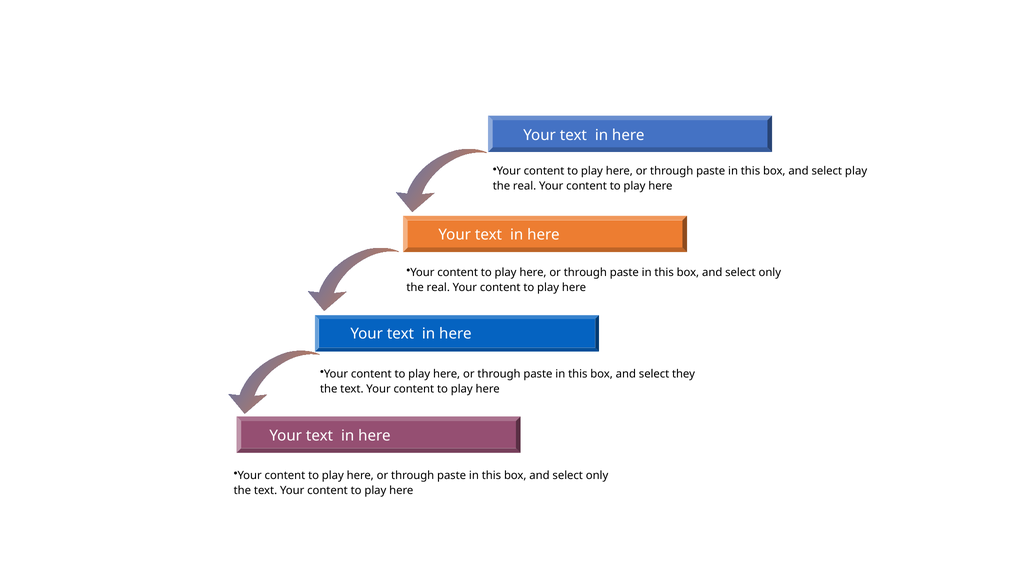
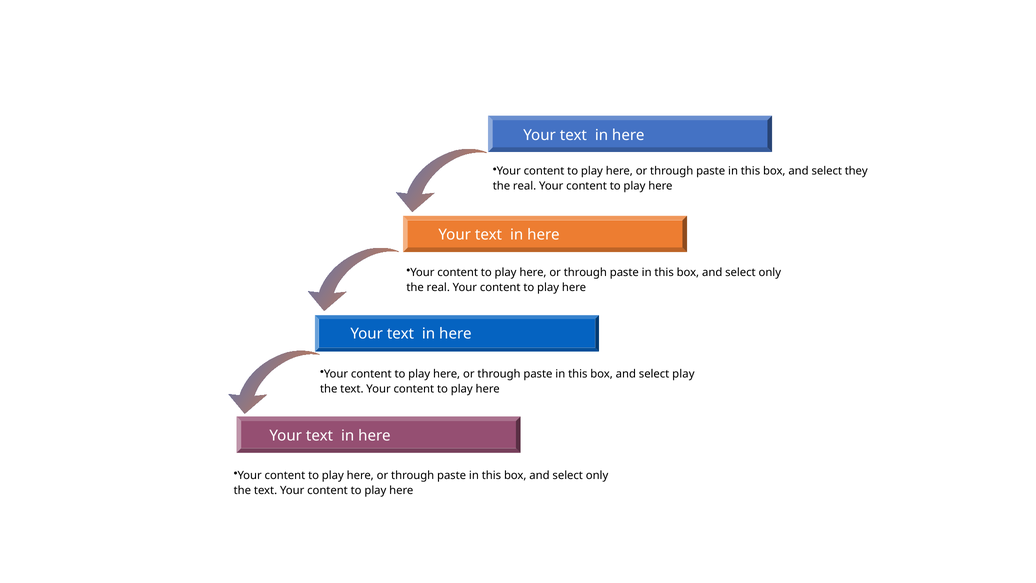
select play: play -> they
select they: they -> play
